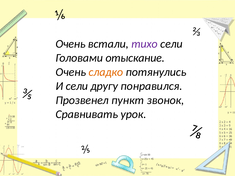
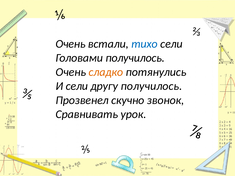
тихо colour: purple -> blue
Головами отыскание: отыскание -> получилось
другу понравился: понравился -> получилось
пункт: пункт -> скучно
